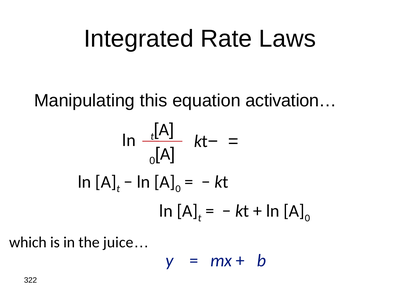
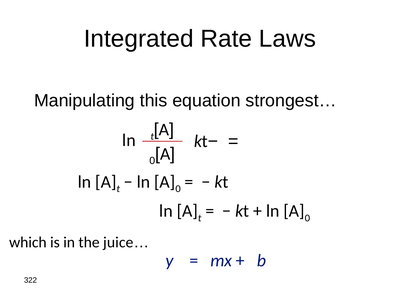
activation…: activation… -> strongest…
